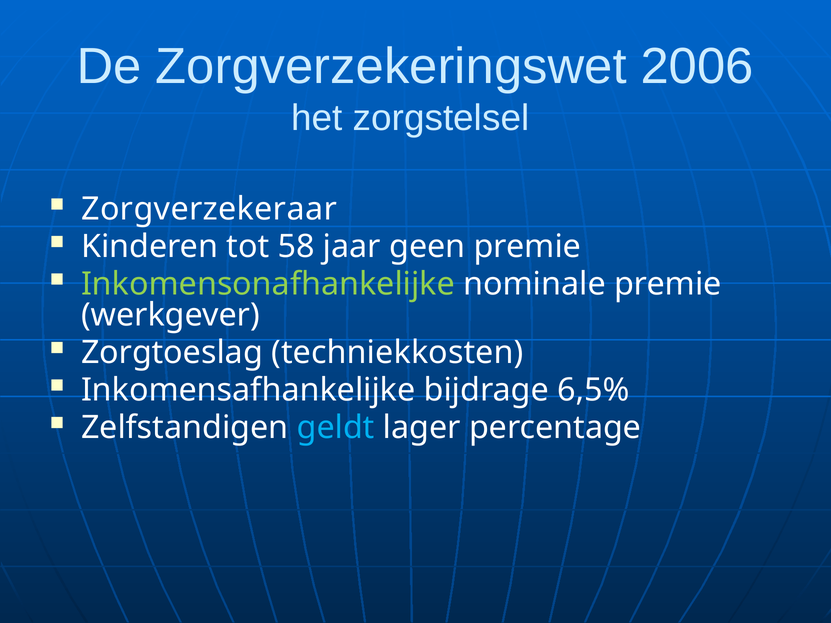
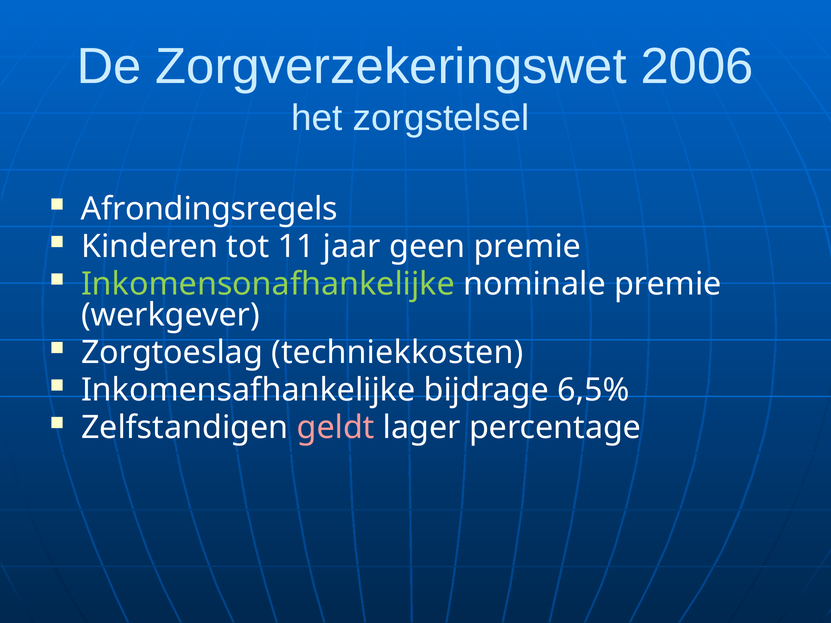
Zorgverzekeraar: Zorgverzekeraar -> Afrondingsregels
58: 58 -> 11
geldt colour: light blue -> pink
